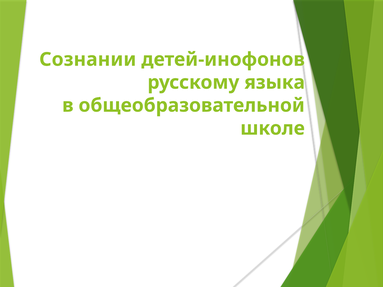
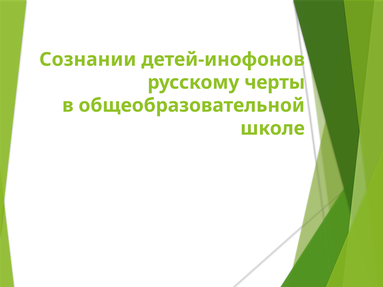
языка: языка -> черты
